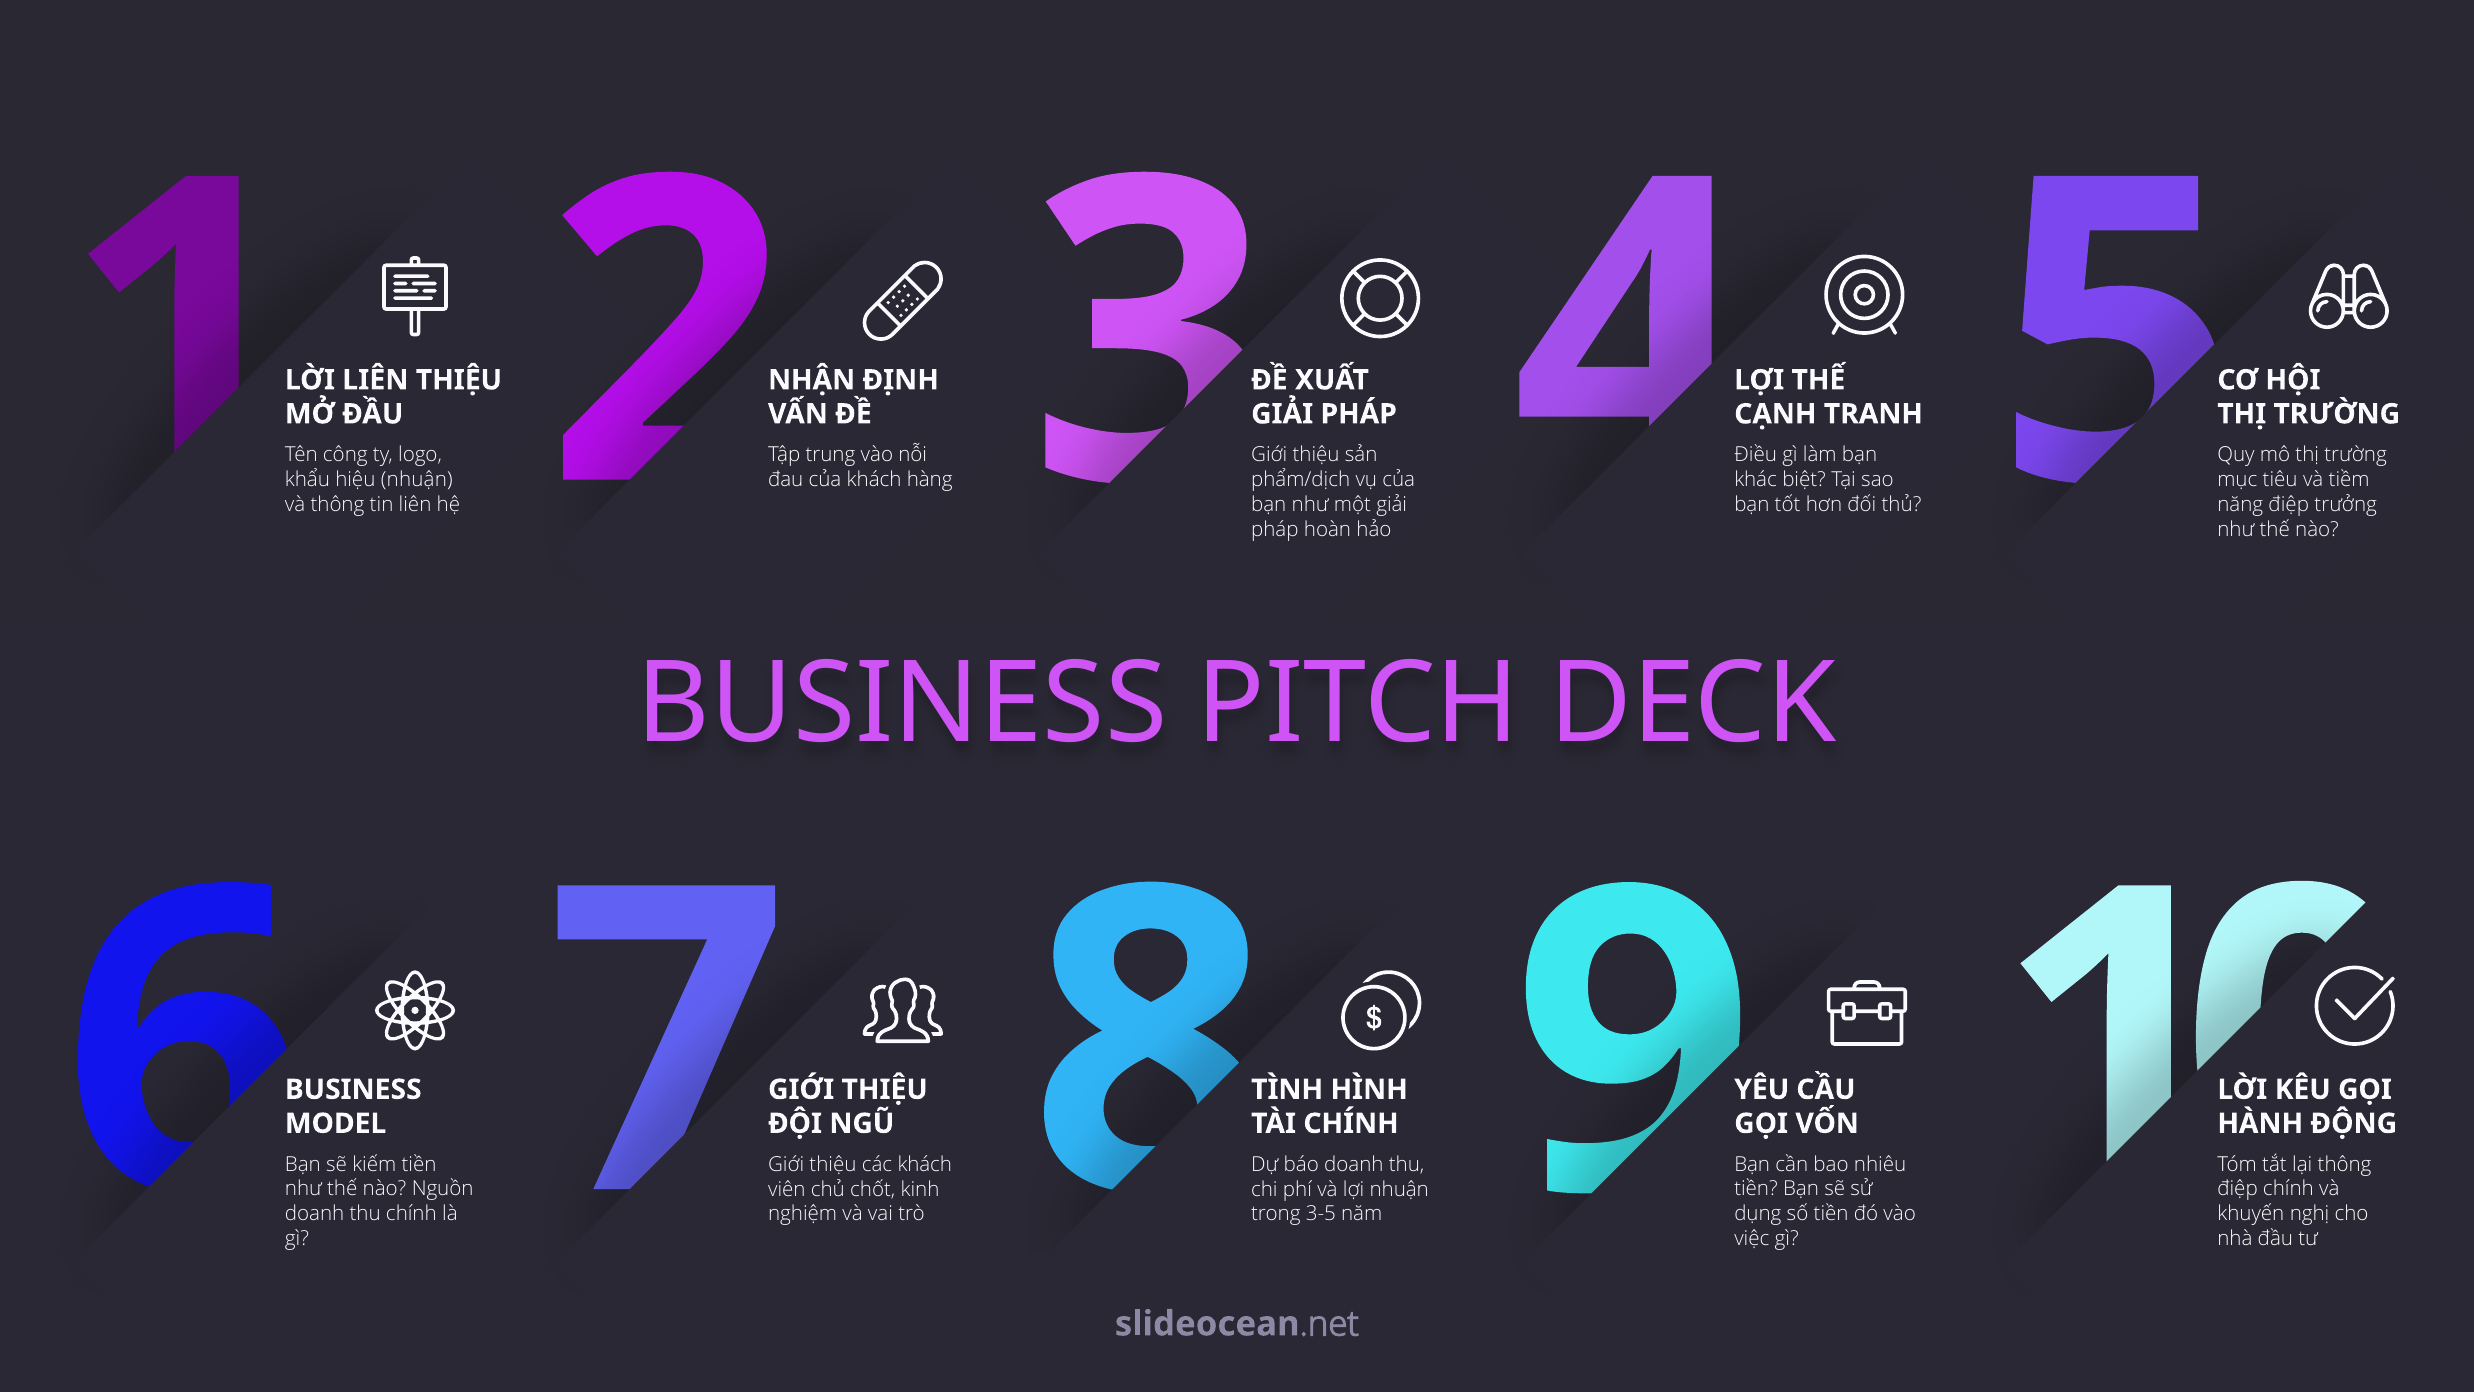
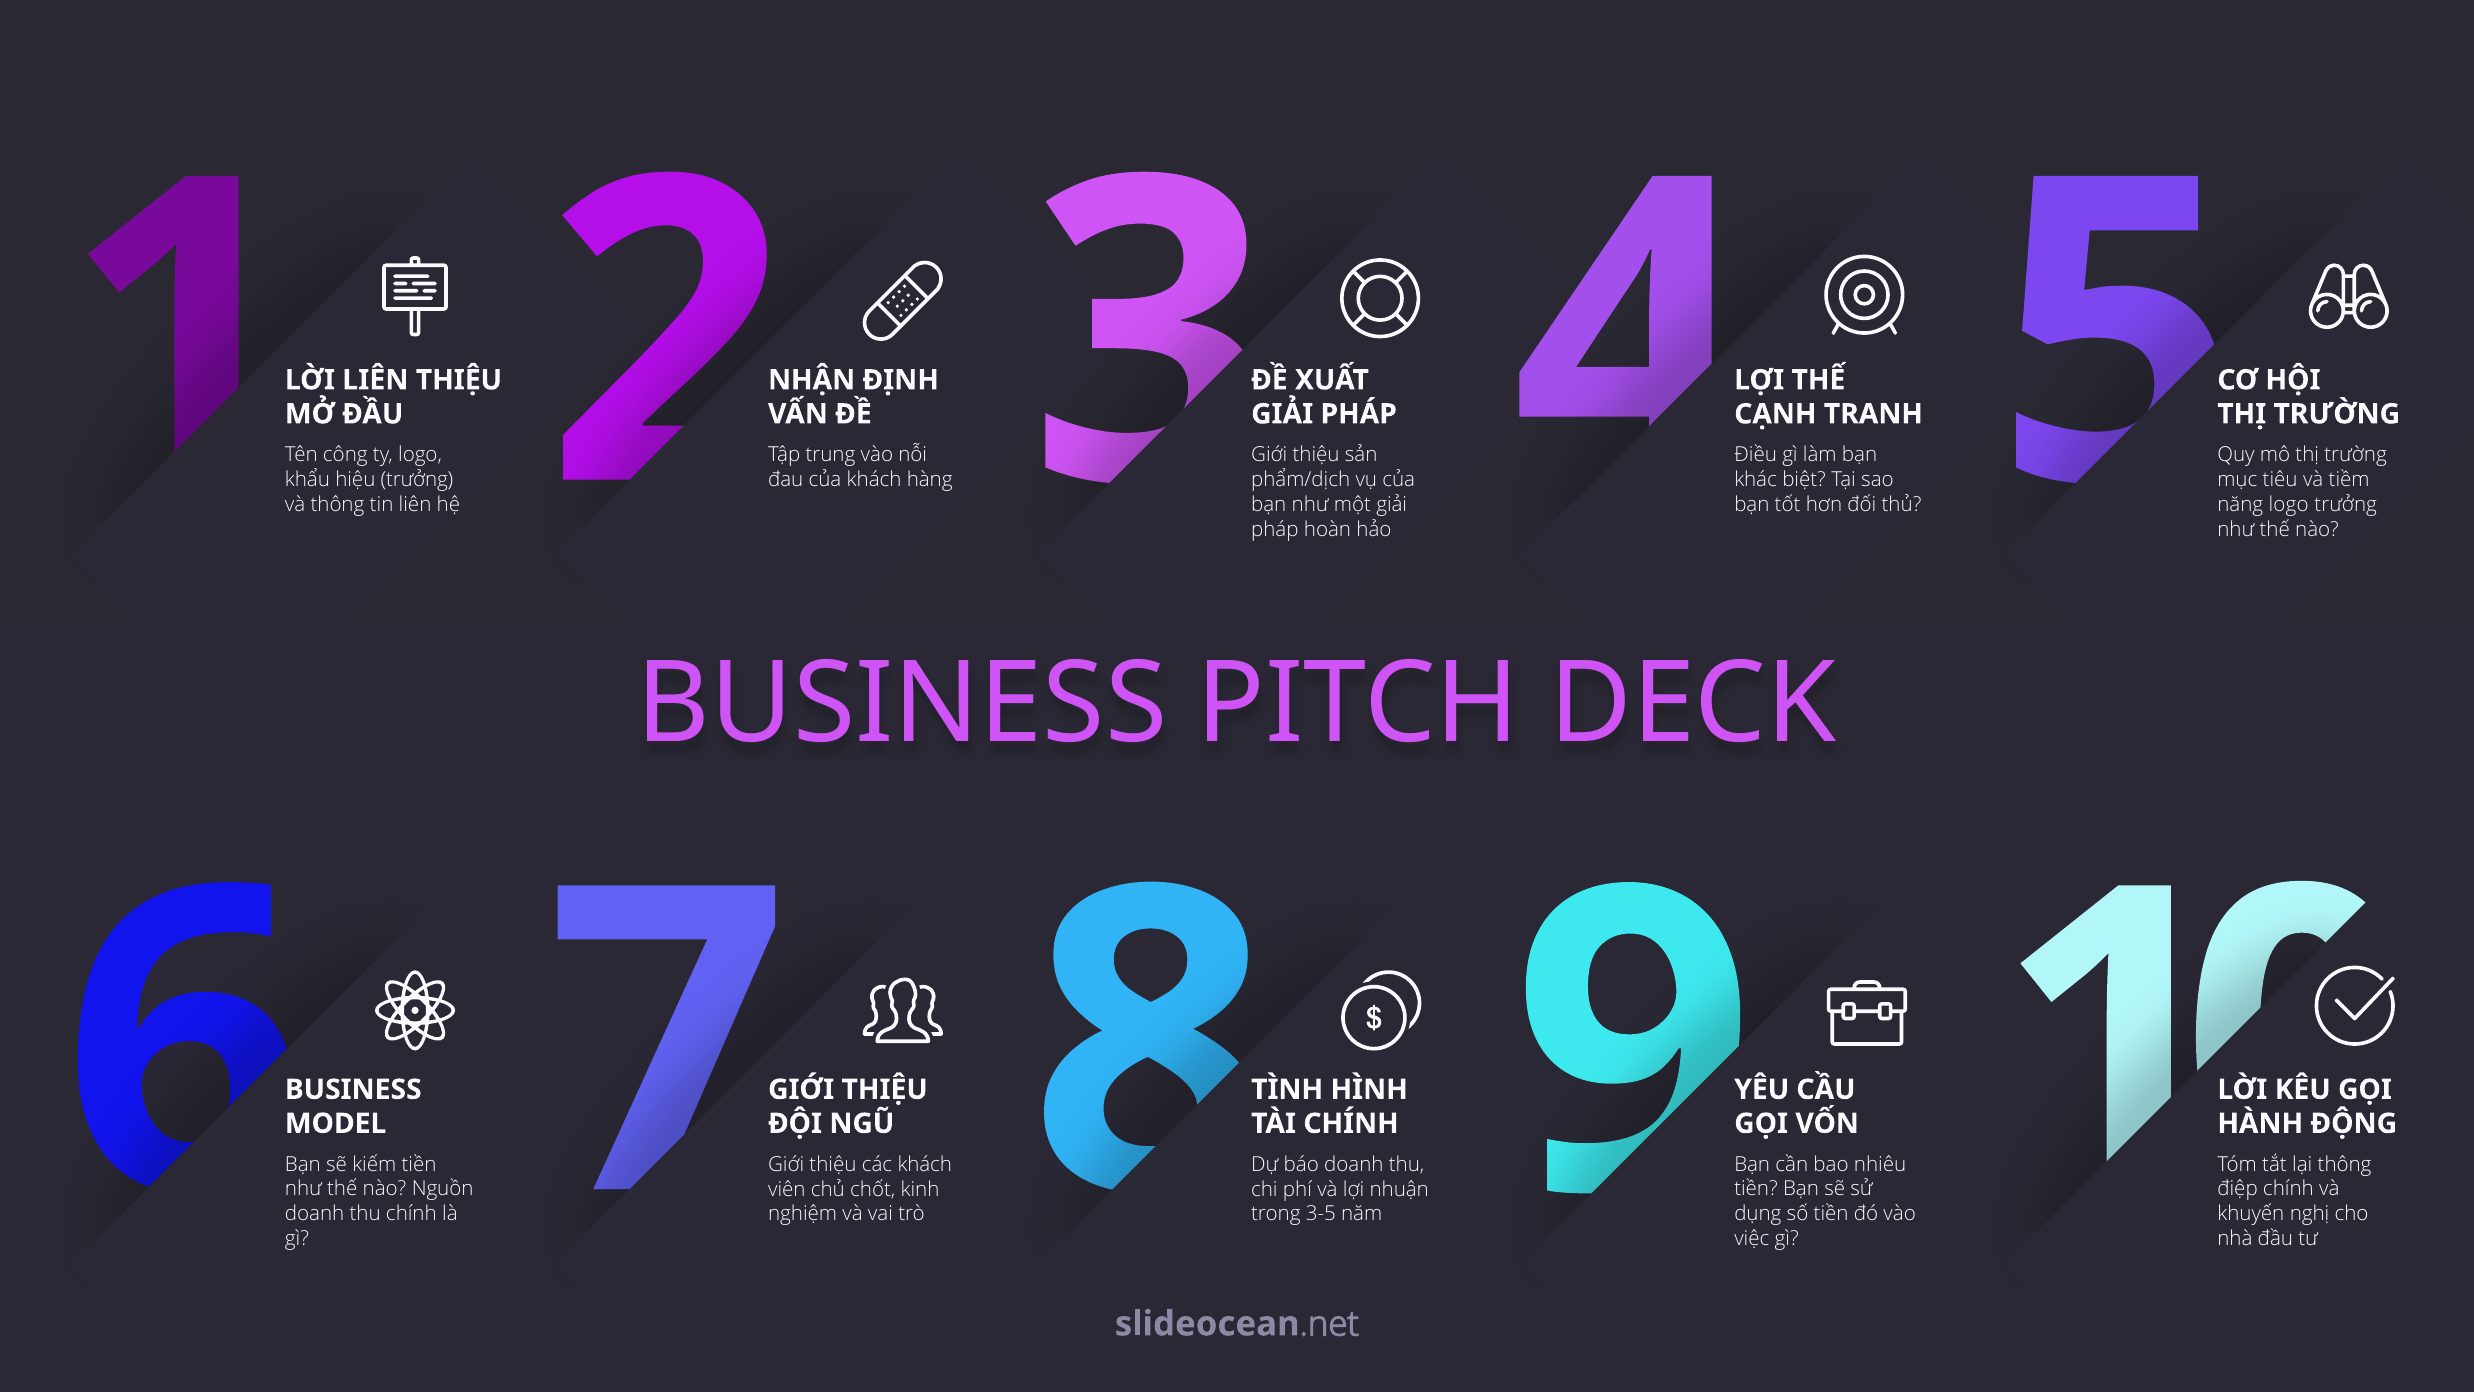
hiệu nhuận: nhuận -> trưởng
điệp at (2289, 504): điệp -> logo
